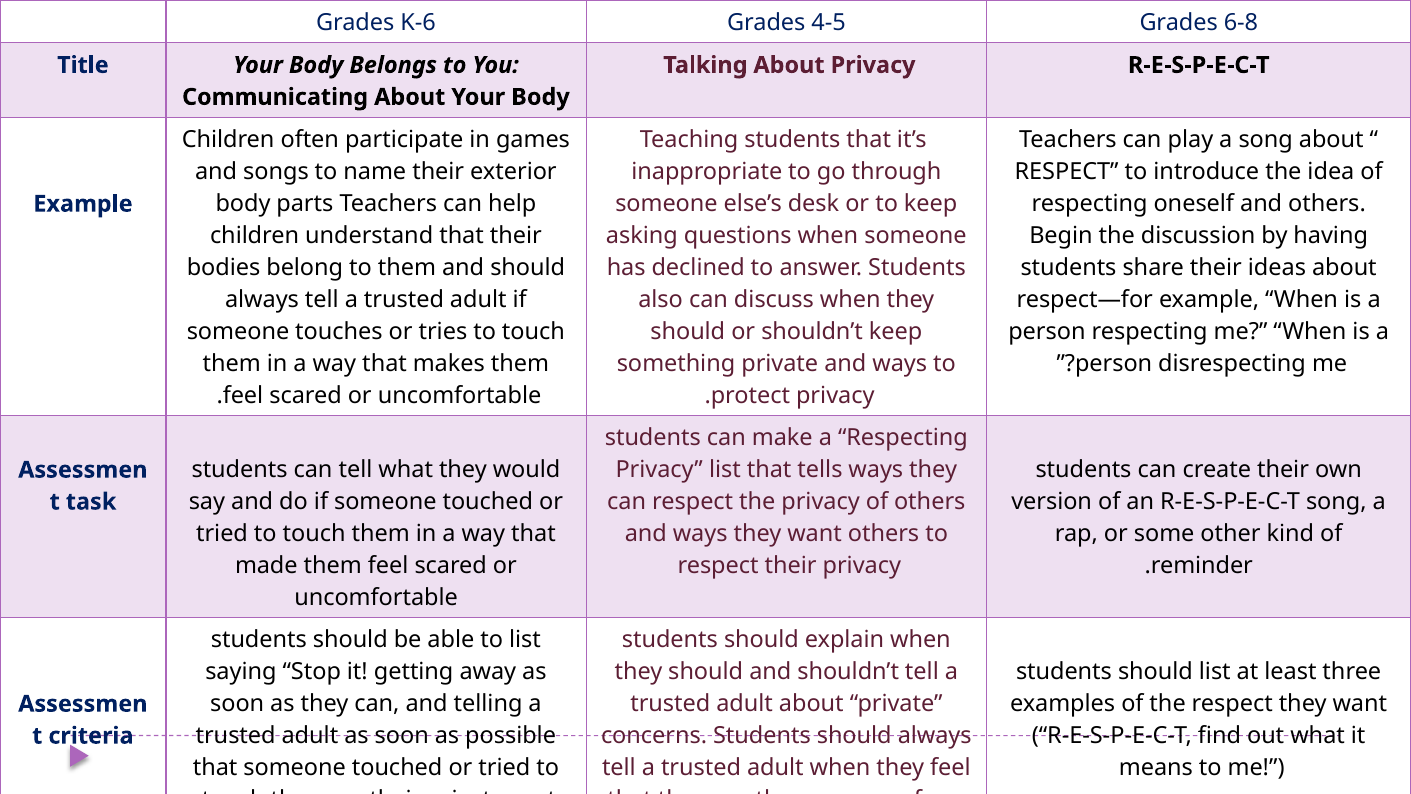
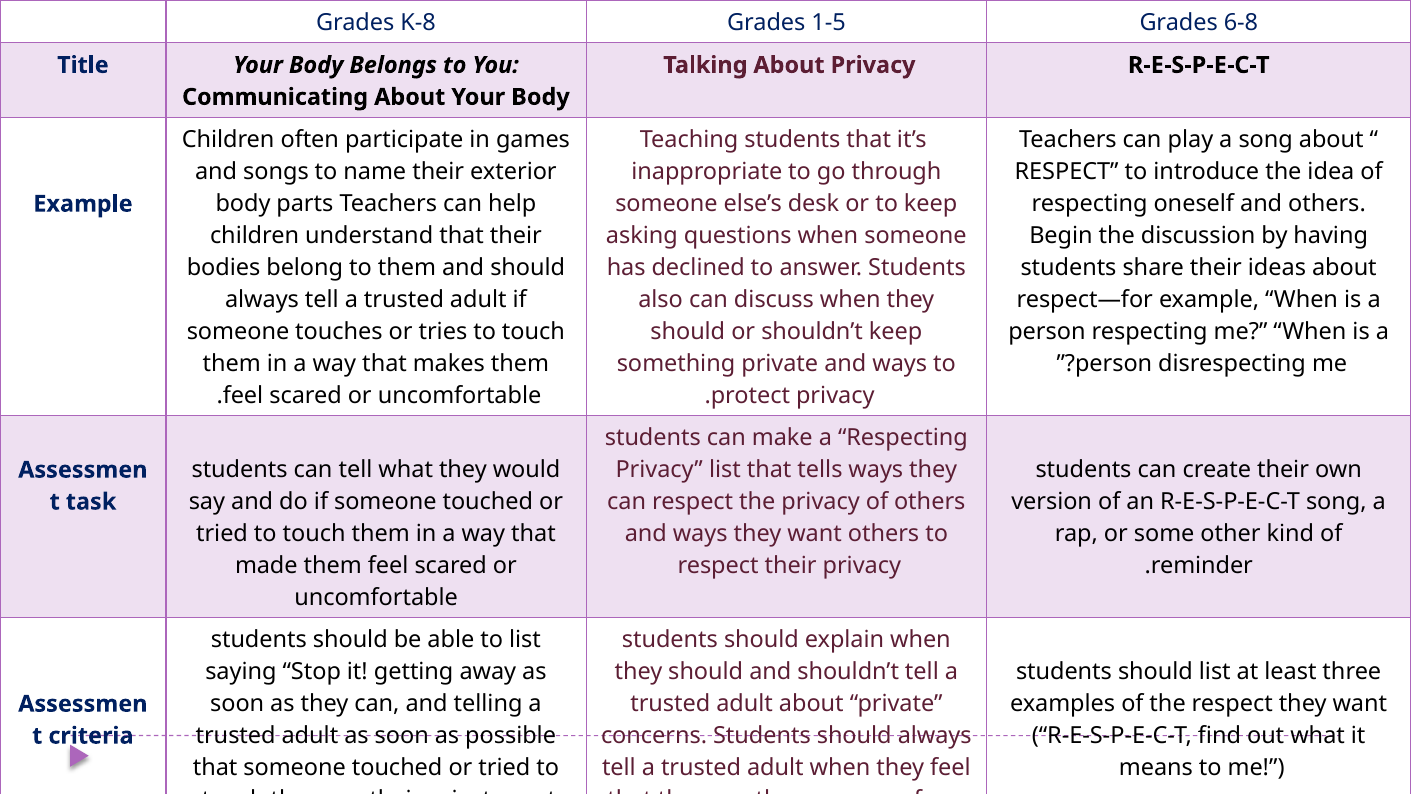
K-6: K-6 -> K-8
4-5: 4-5 -> 1-5
